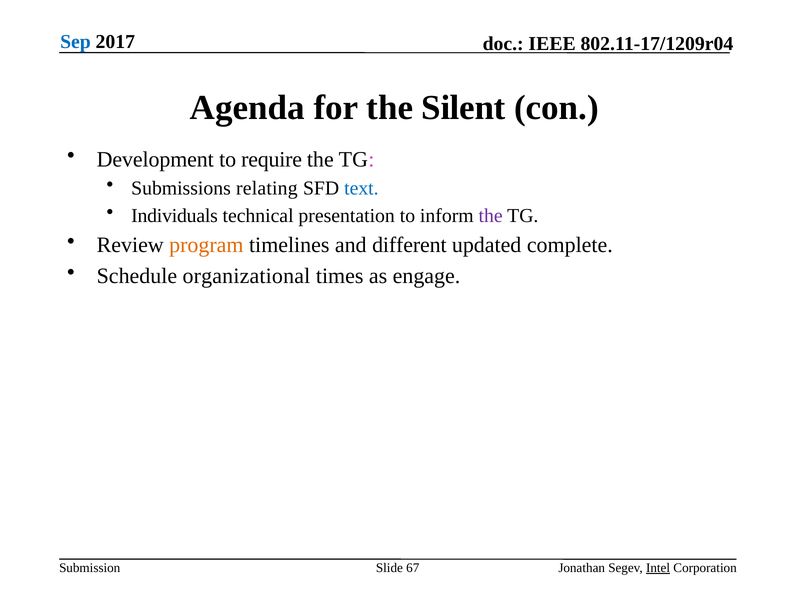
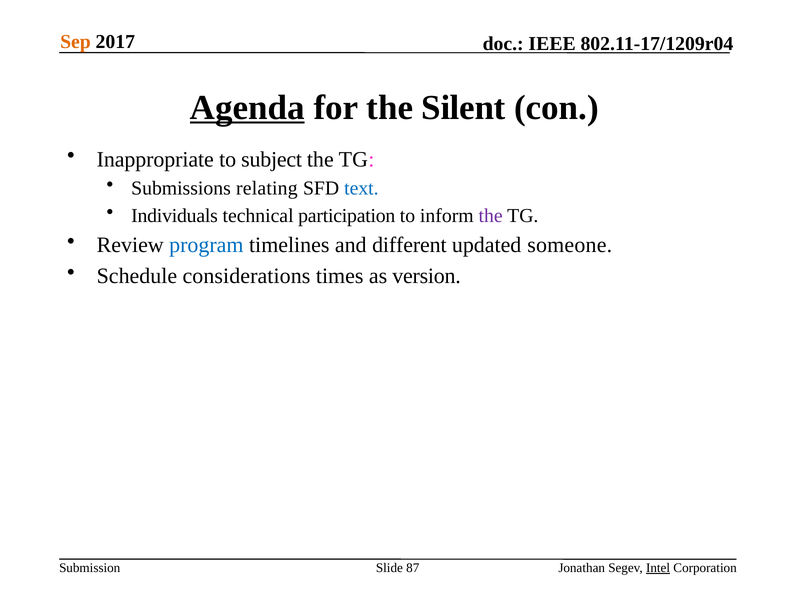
Sep colour: blue -> orange
Agenda underline: none -> present
Development: Development -> Inappropriate
require: require -> subject
presentation: presentation -> participation
program colour: orange -> blue
complete: complete -> someone
organizational: organizational -> considerations
engage: engage -> version
67: 67 -> 87
